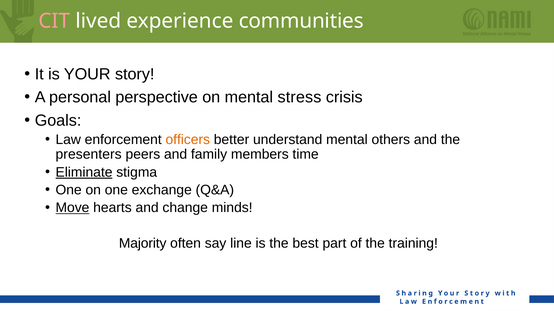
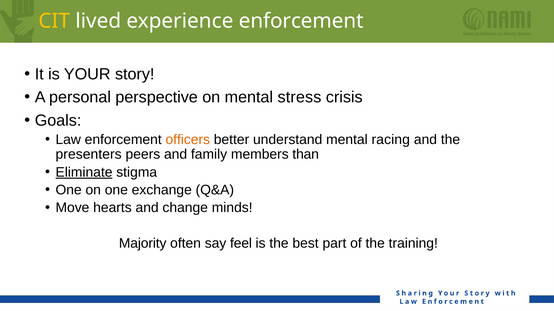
CIT colour: pink -> yellow
experience communities: communities -> enforcement
others: others -> racing
time: time -> than
Move underline: present -> none
line: line -> feel
